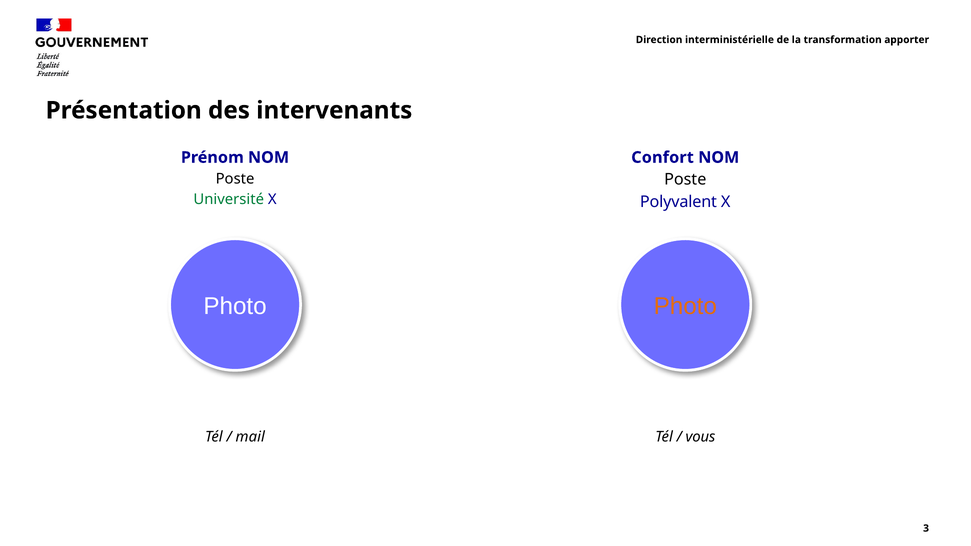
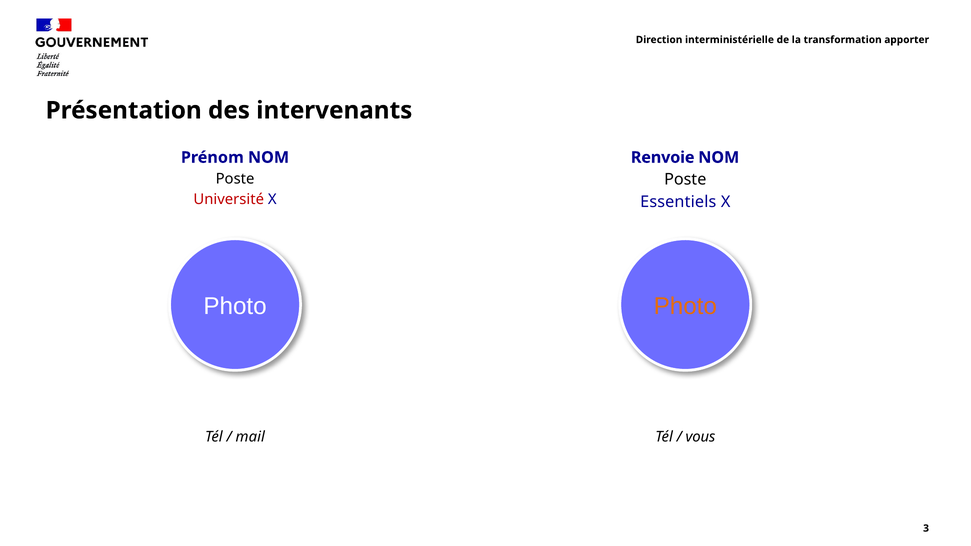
Confort: Confort -> Renvoie
Université colour: green -> red
Polyvalent: Polyvalent -> Essentiels
